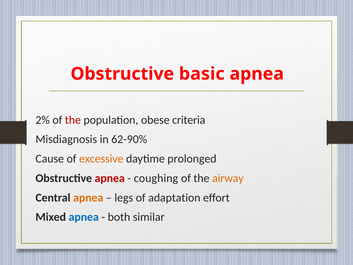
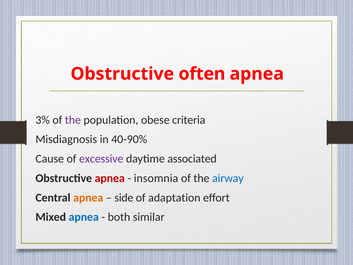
basic: basic -> often
2%: 2% -> 3%
the at (73, 120) colour: red -> purple
62-90%: 62-90% -> 40-90%
excessive colour: orange -> purple
prolonged: prolonged -> associated
coughing: coughing -> insomnia
airway colour: orange -> blue
legs: legs -> side
